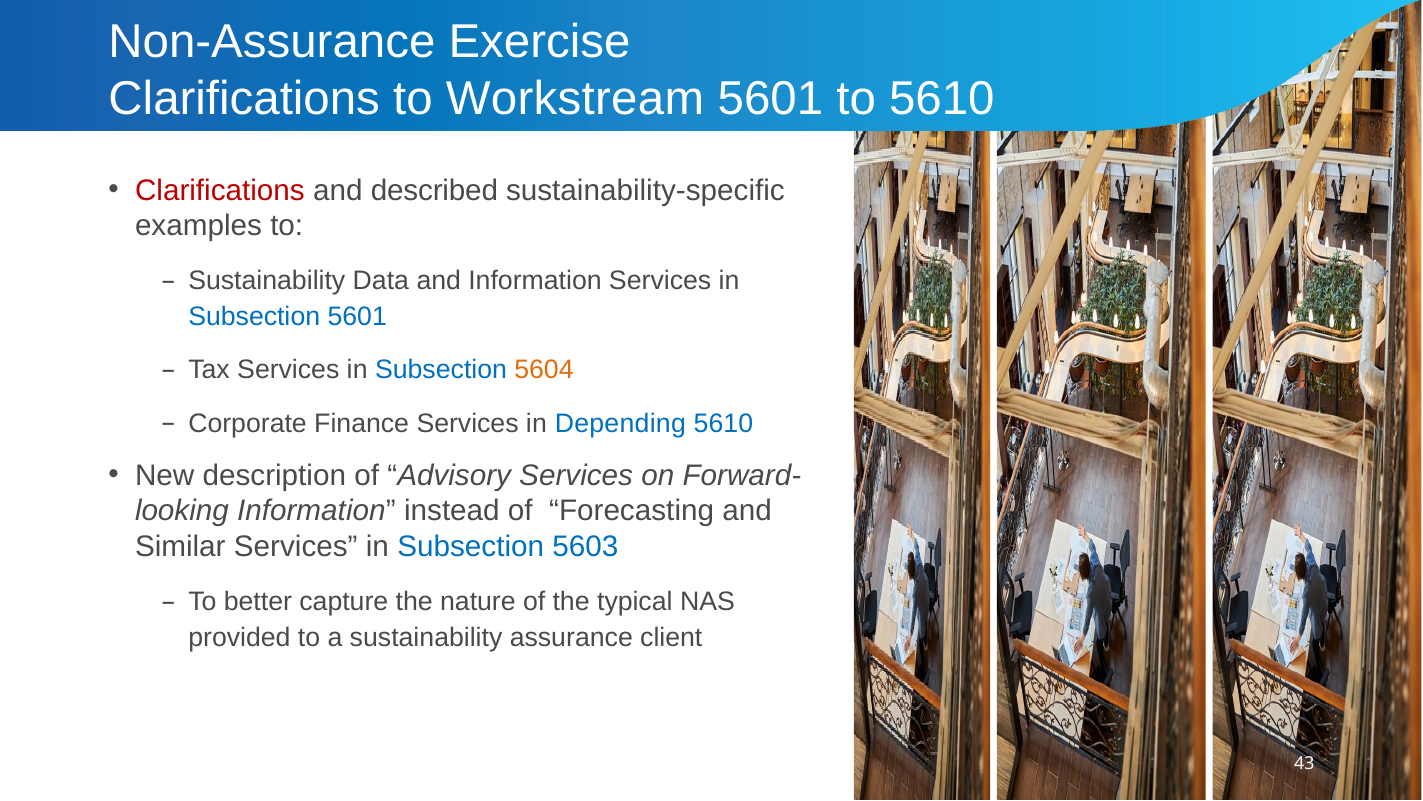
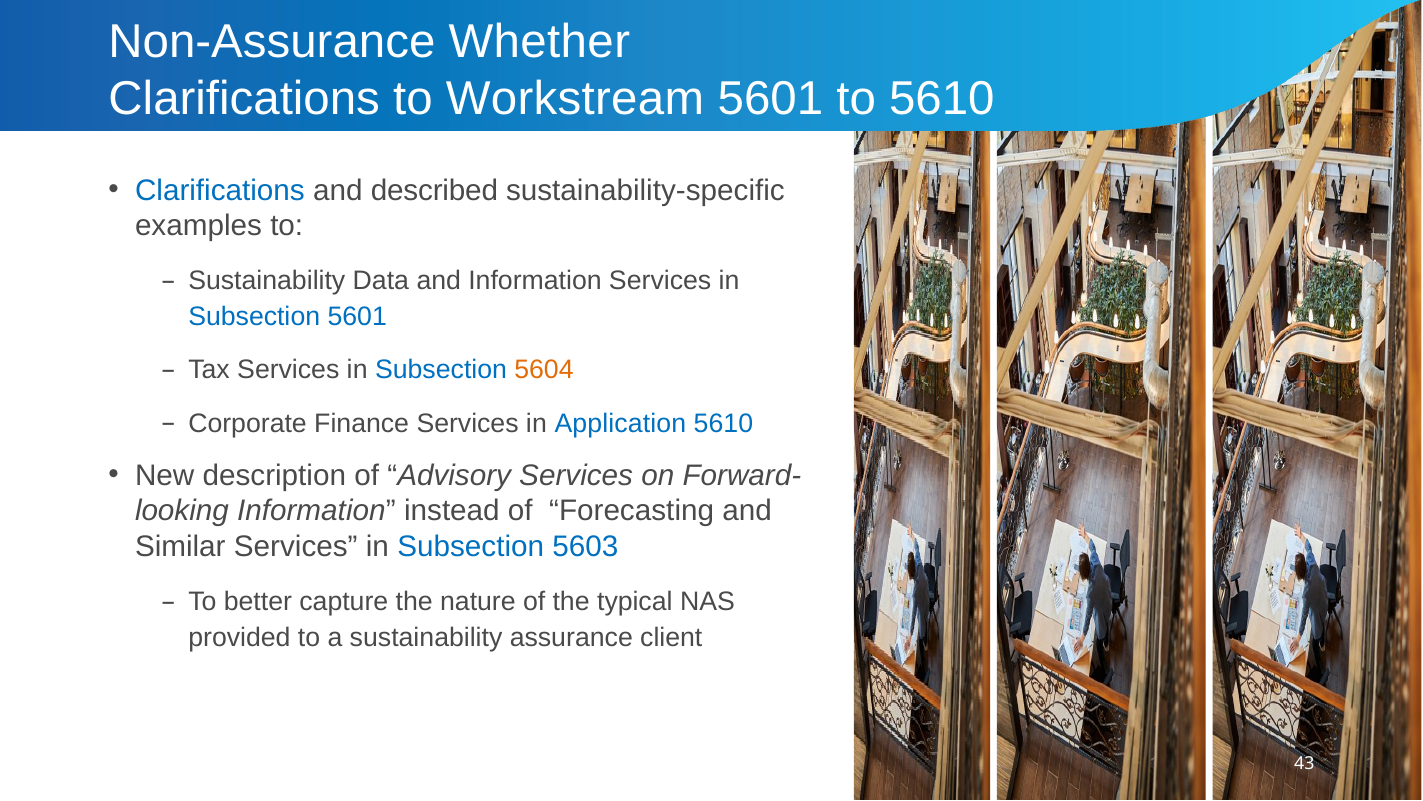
Exercise: Exercise -> Whether
Clarifications at (220, 190) colour: red -> blue
Depending: Depending -> Application
